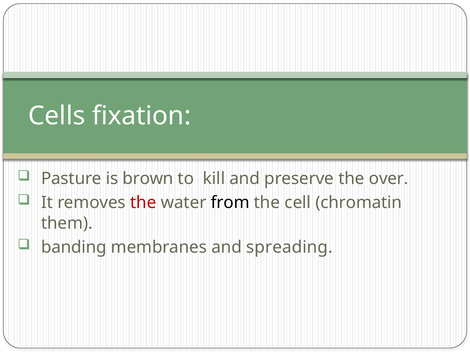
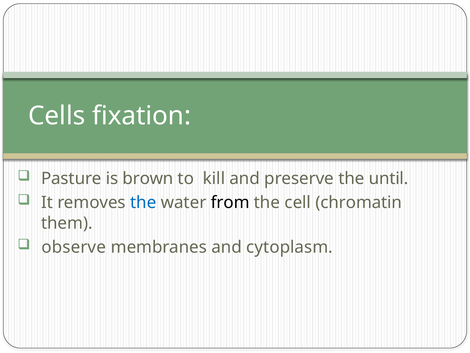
over: over -> until
the at (143, 202) colour: red -> blue
banding: banding -> observe
spreading: spreading -> cytoplasm
